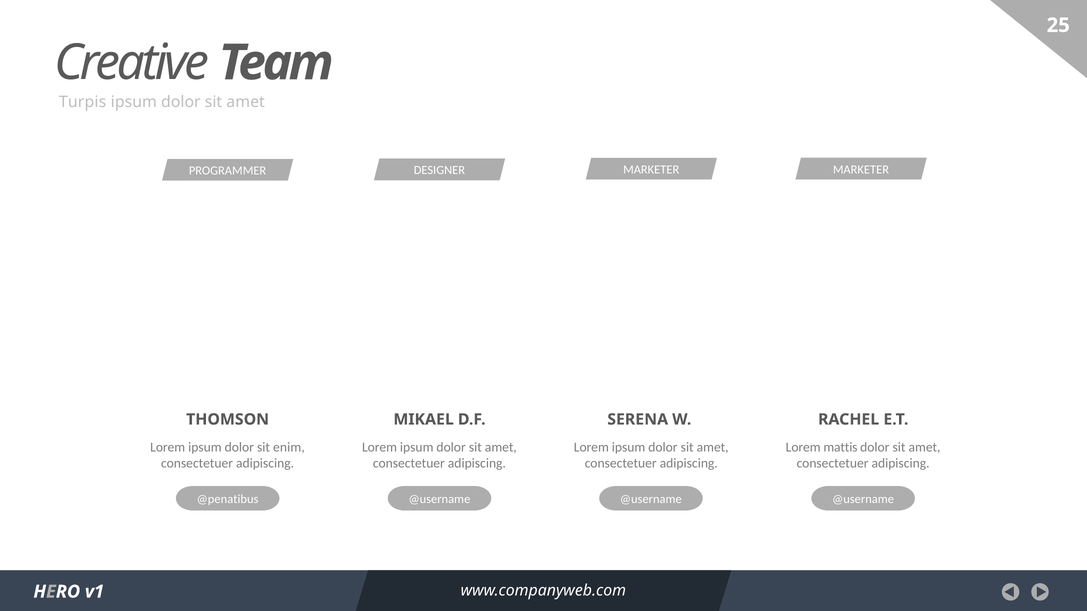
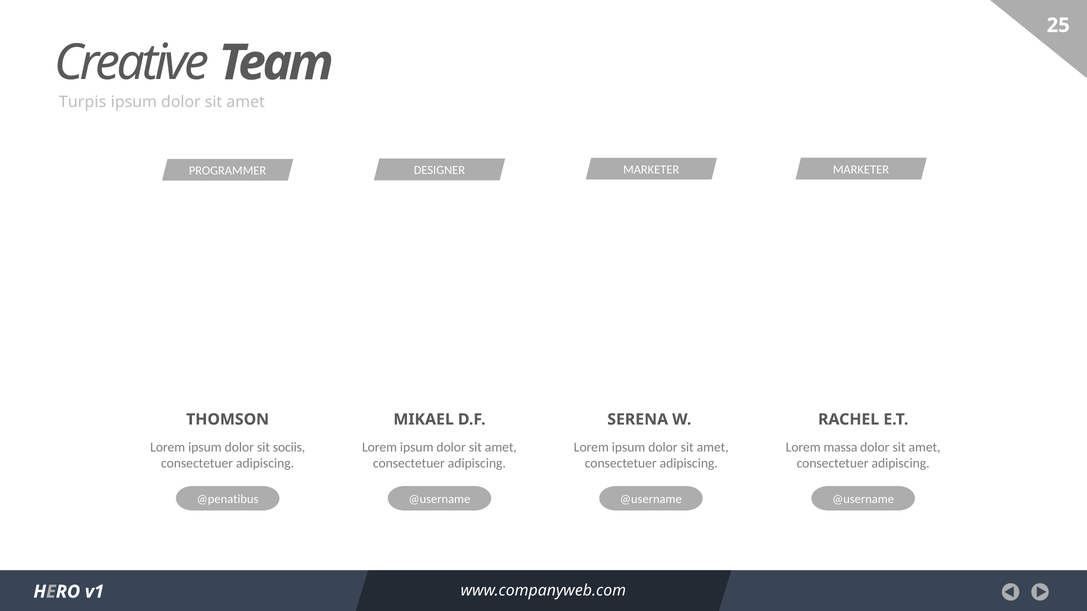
enim: enim -> sociis
mattis: mattis -> massa
